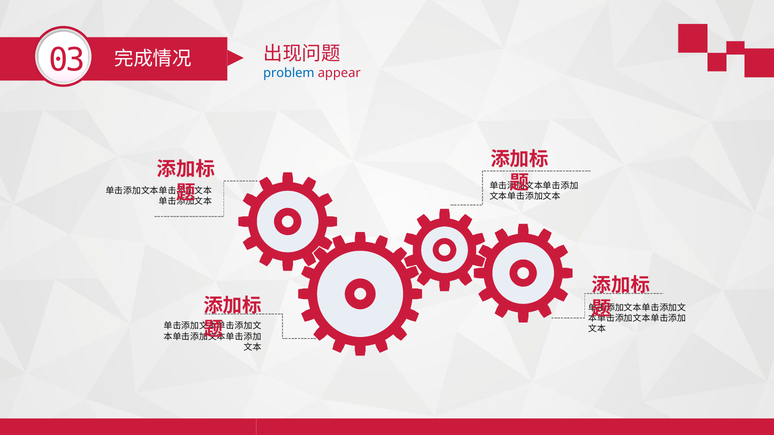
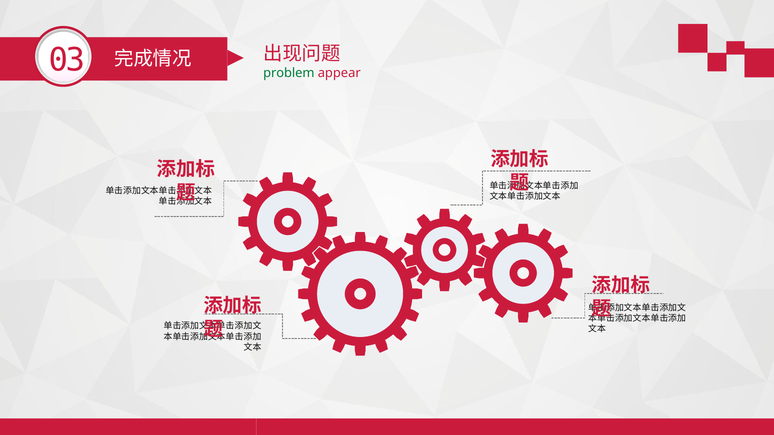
problem colour: blue -> green
